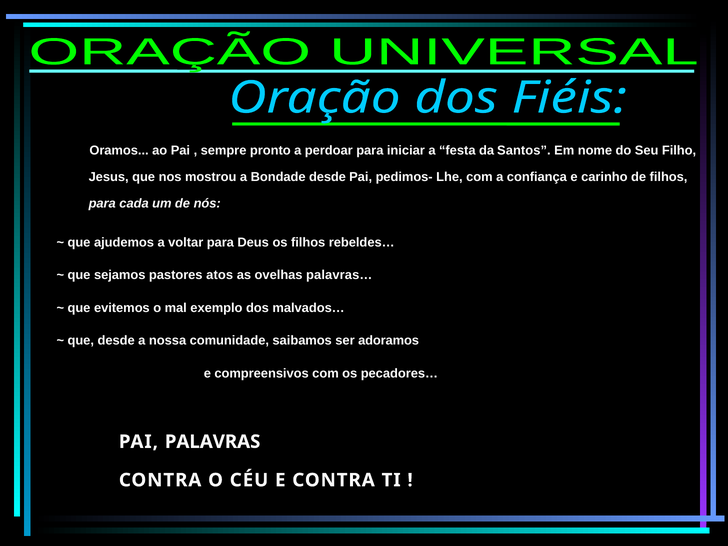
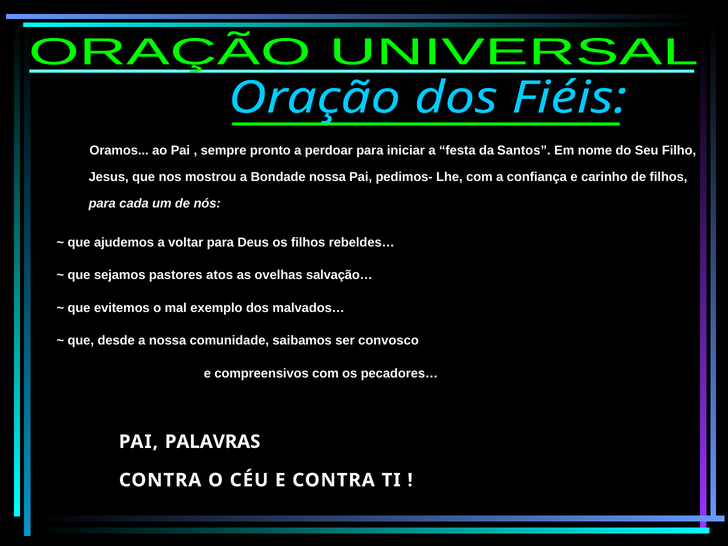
Bondade desde: desde -> nossa
palavras…: palavras… -> salvação…
adoramos: adoramos -> convosco
